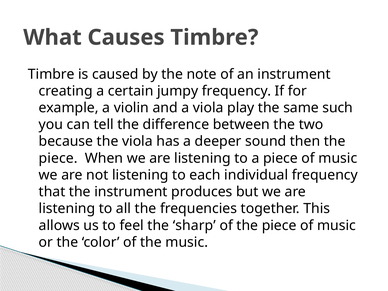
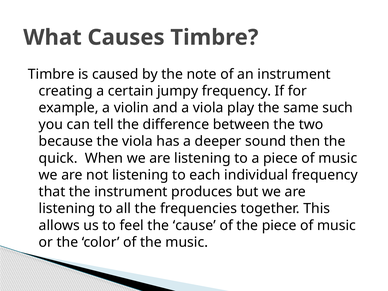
piece at (58, 158): piece -> quick
sharp: sharp -> cause
